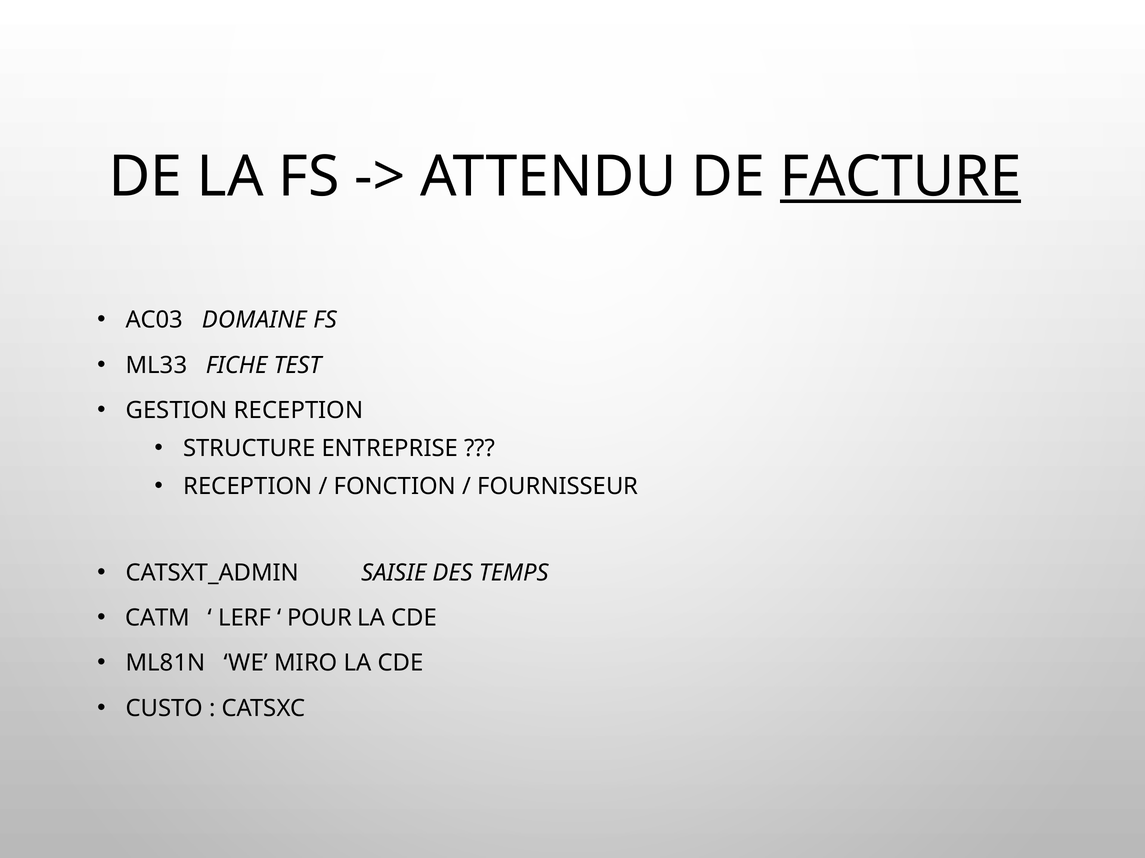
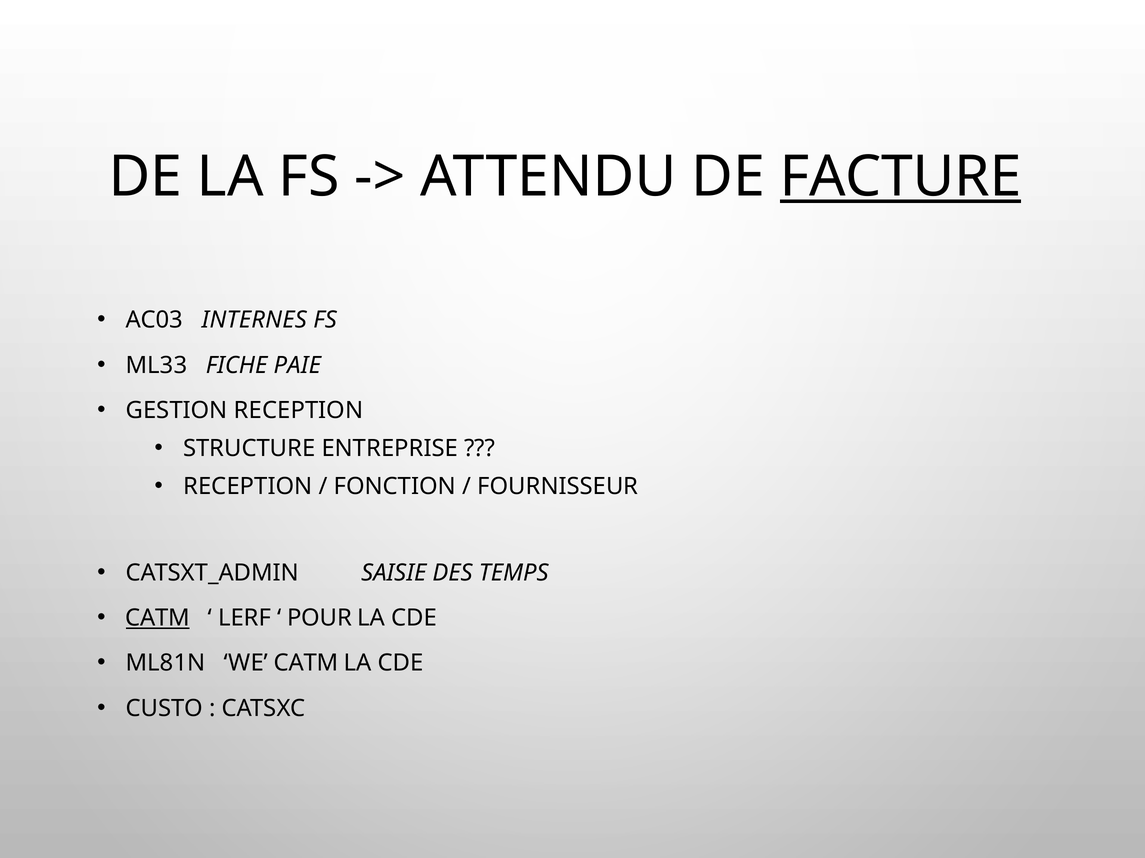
DOMAINE: DOMAINE -> INTERNES
TEST: TEST -> PAIE
CATM at (158, 618) underline: none -> present
WE MIRO: MIRO -> CATM
